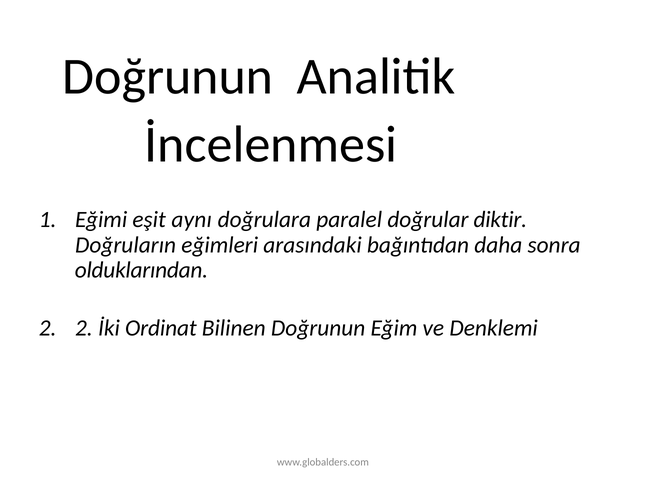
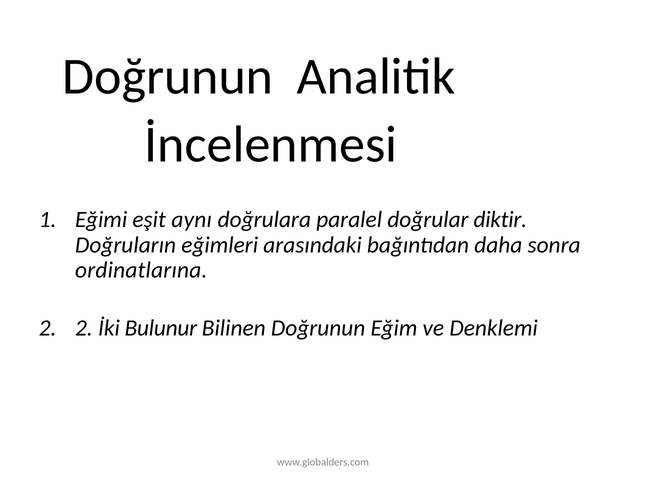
olduklarından: olduklarından -> ordinatlarına
Ordinat: Ordinat -> Bulunur
